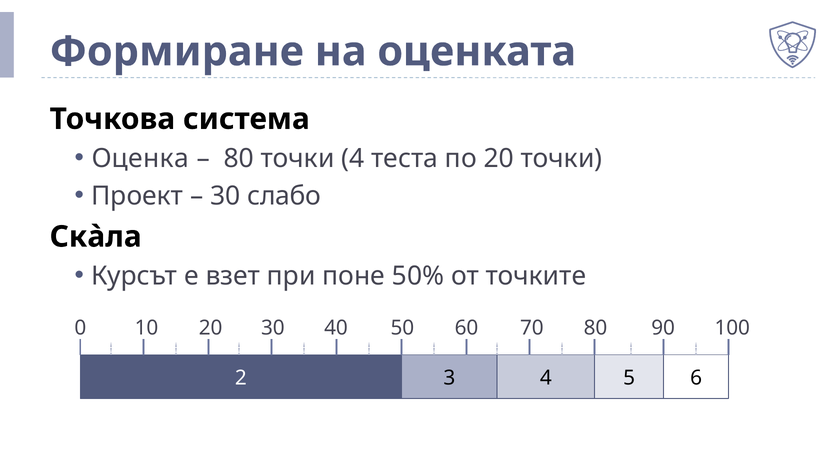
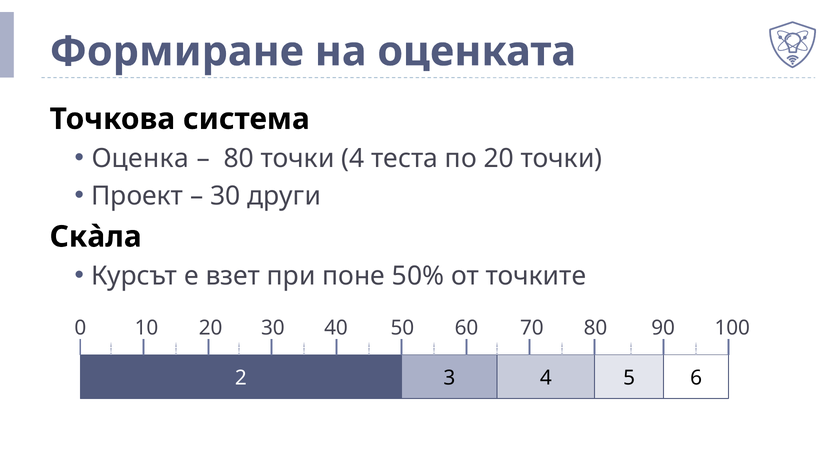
слабо: слабо -> други
